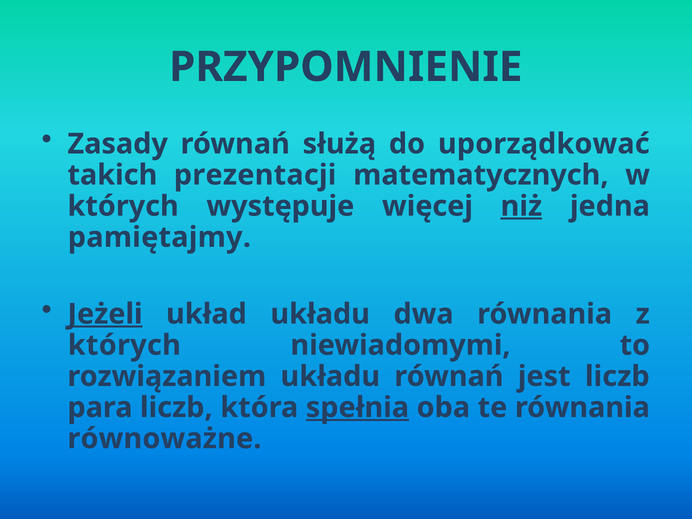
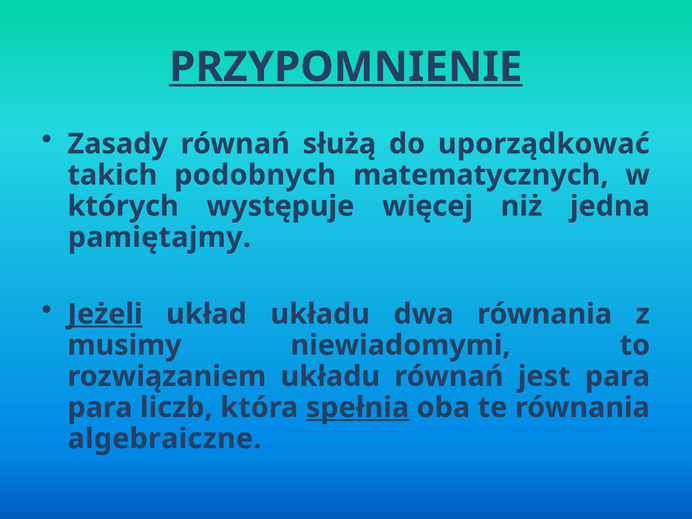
PRZYPOMNIENIE underline: none -> present
prezentacji: prezentacji -> podobnych
niż underline: present -> none
których at (124, 345): których -> musimy
jest liczb: liczb -> para
równoważne: równoważne -> algebraiczne
